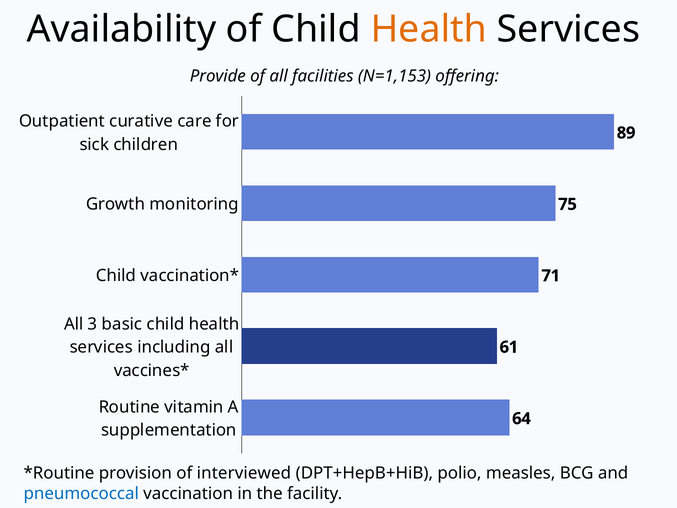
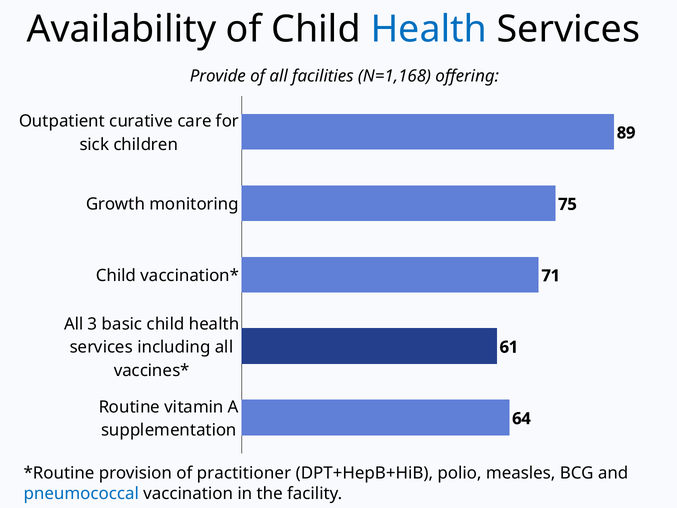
Health at (429, 30) colour: orange -> blue
N=1,153: N=1,153 -> N=1,168
interviewed: interviewed -> practitioner
